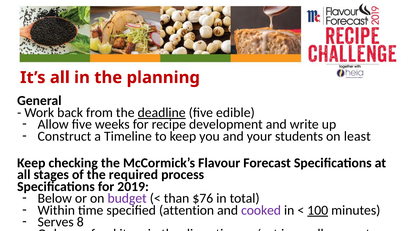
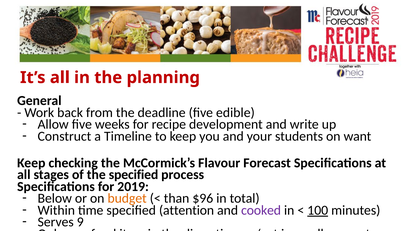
deadline underline: present -> none
least: least -> want
the required: required -> specified
budget colour: purple -> orange
$76: $76 -> $96
8: 8 -> 9
